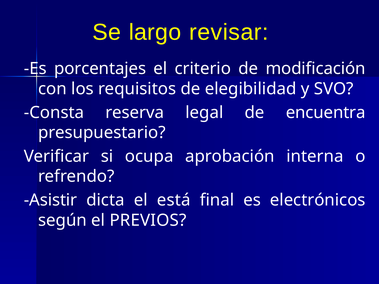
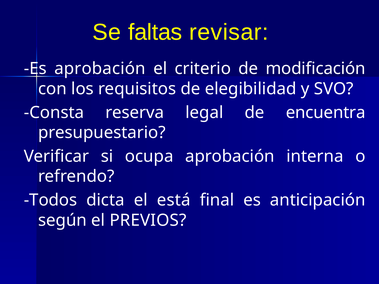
largo: largo -> faltas
Es porcentajes: porcentajes -> aprobación
Asistir: Asistir -> Todos
electrónicos: electrónicos -> anticipación
